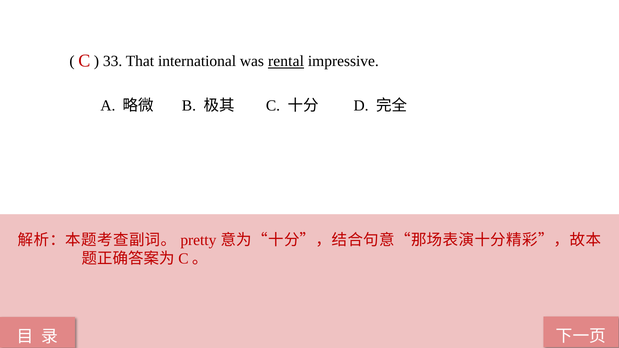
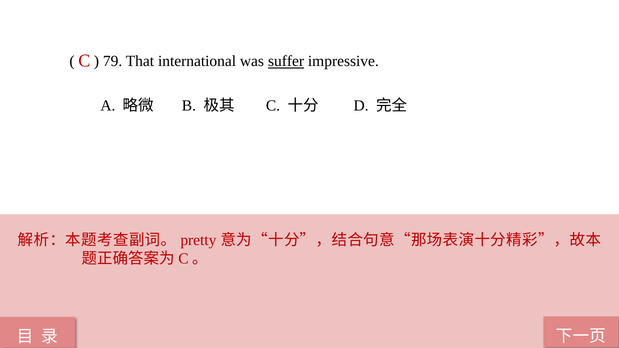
33: 33 -> 79
rental: rental -> suffer
